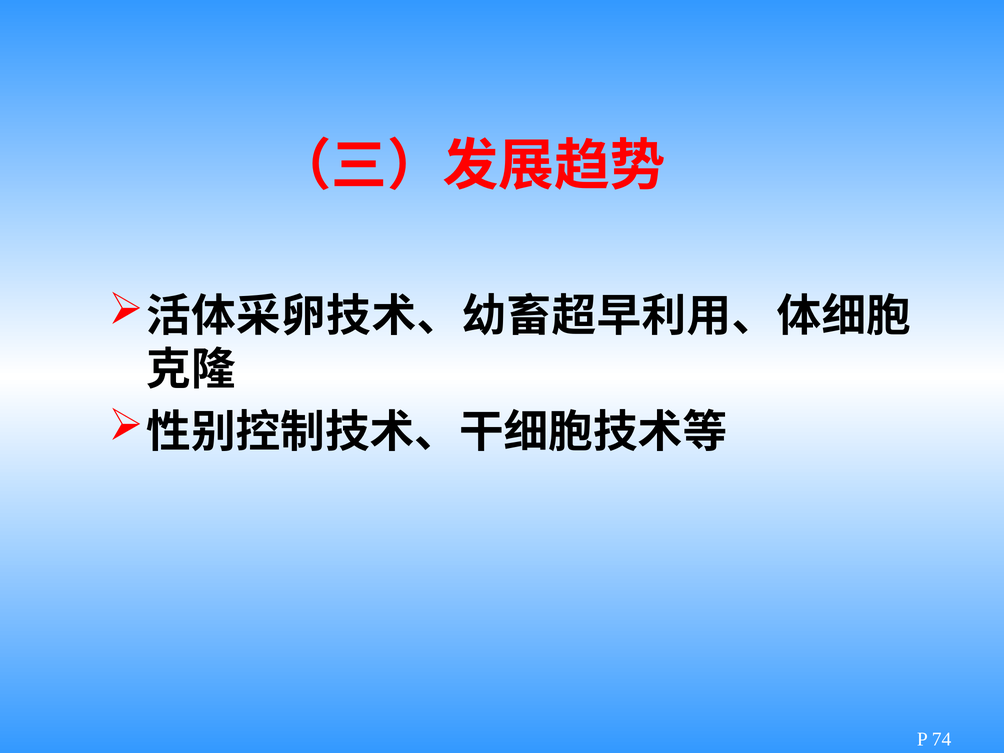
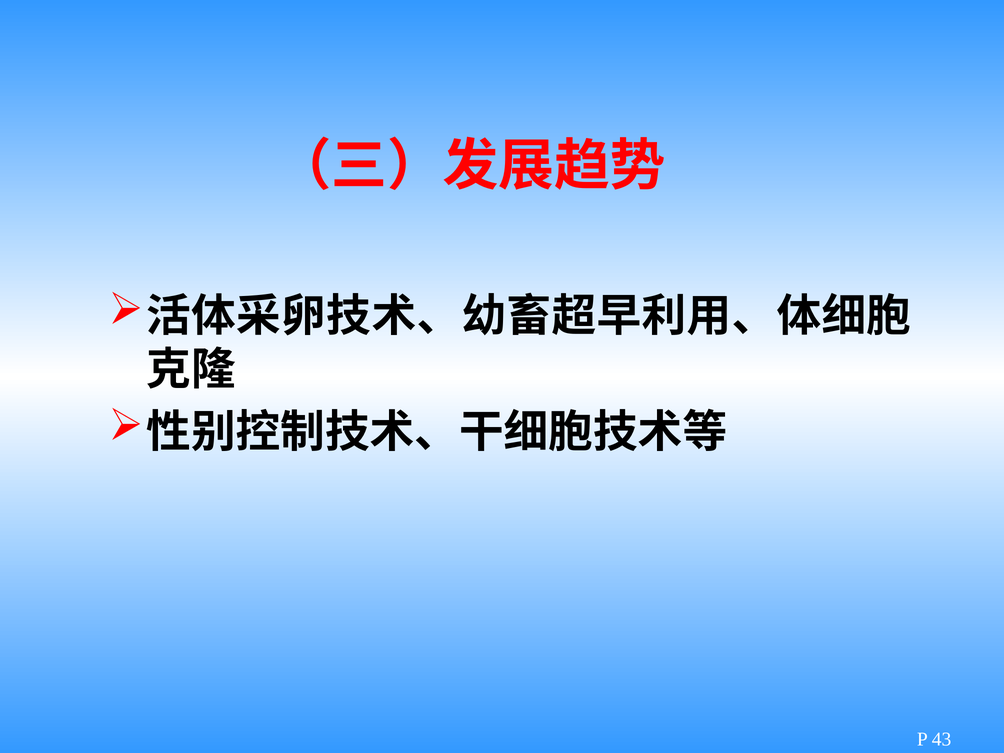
74: 74 -> 43
